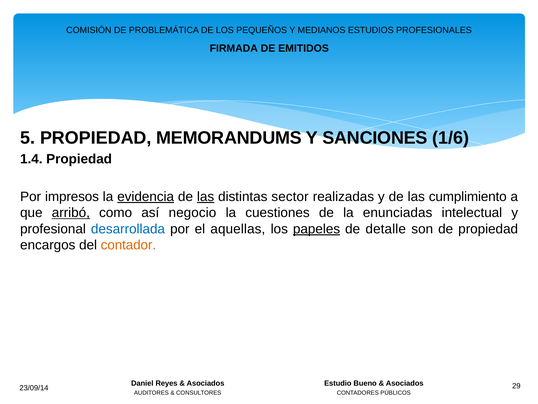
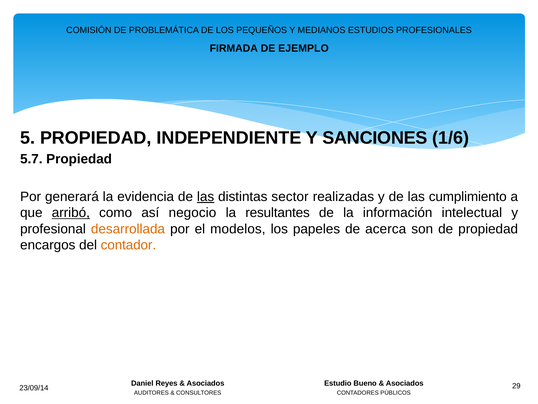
EMITIDOS: EMITIDOS -> EJEMPLO
MEMORANDUMS: MEMORANDUMS -> INDEPENDIENTE
1.4: 1.4 -> 5.7
impresos: impresos -> generará
evidencia underline: present -> none
cuestiones: cuestiones -> resultantes
enunciadas: enunciadas -> información
desarrollada colour: blue -> orange
aquellas: aquellas -> modelos
papeles underline: present -> none
detalle: detalle -> acerca
